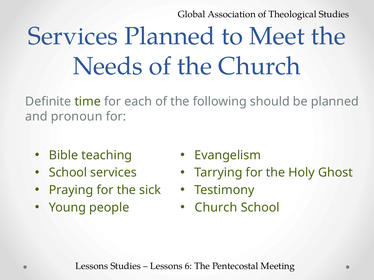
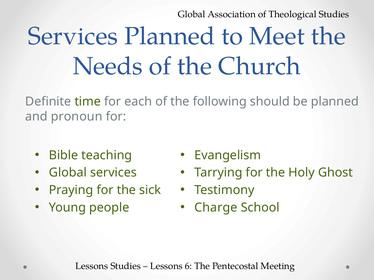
School at (68, 173): School -> Global
Church at (216, 208): Church -> Charge
